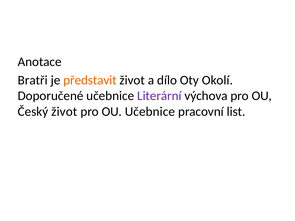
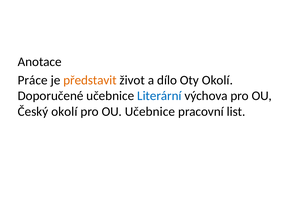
Bratři: Bratři -> Práce
Literární colour: purple -> blue
Český život: život -> okolí
